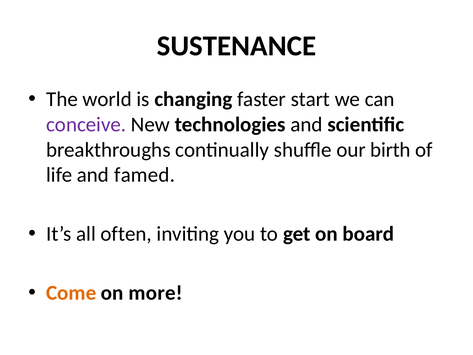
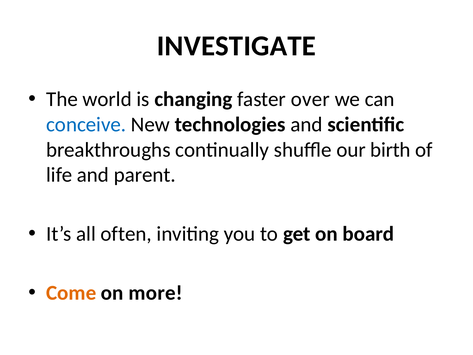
SUSTENANCE: SUSTENANCE -> INVESTIGATE
start: start -> over
conceive colour: purple -> blue
famed: famed -> parent
